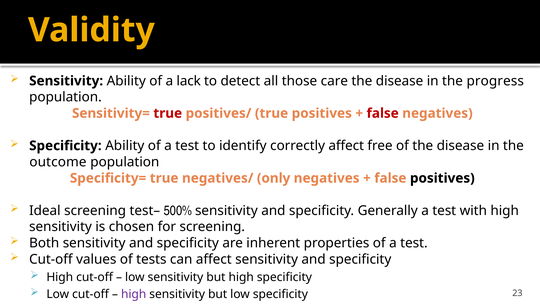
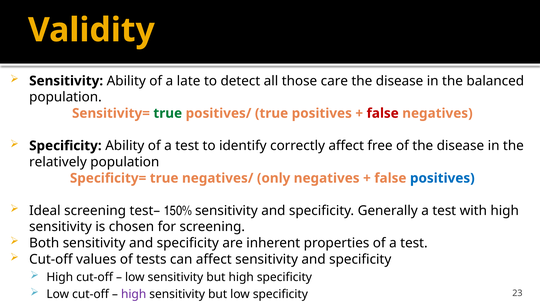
lack: lack -> late
progress: progress -> balanced
true at (168, 113) colour: red -> green
outcome: outcome -> relatively
positives at (442, 178) colour: black -> blue
500%: 500% -> 150%
